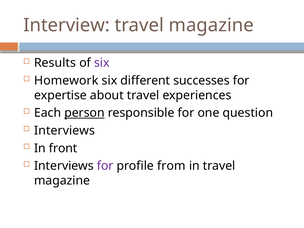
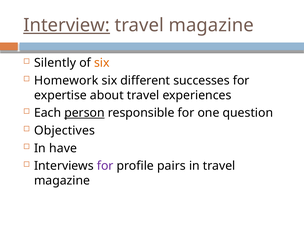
Interview underline: none -> present
Results: Results -> Silently
six at (102, 63) colour: purple -> orange
Interviews at (65, 131): Interviews -> Objectives
front: front -> have
from: from -> pairs
